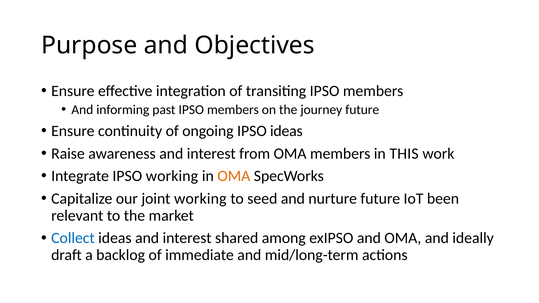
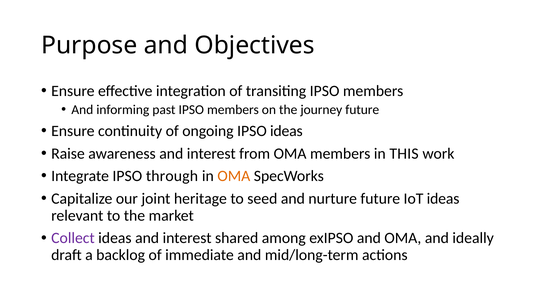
IPSO working: working -> through
joint working: working -> heritage
IoT been: been -> ideas
Collect colour: blue -> purple
